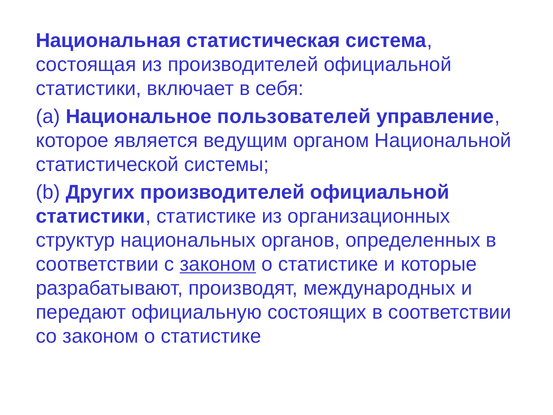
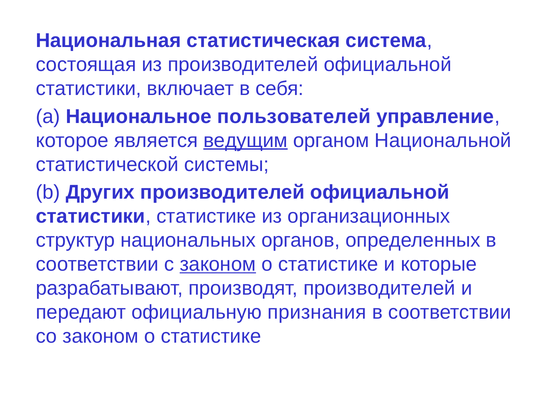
ведущим underline: none -> present
производят международных: международных -> производителей
состоящих: состоящих -> признания
